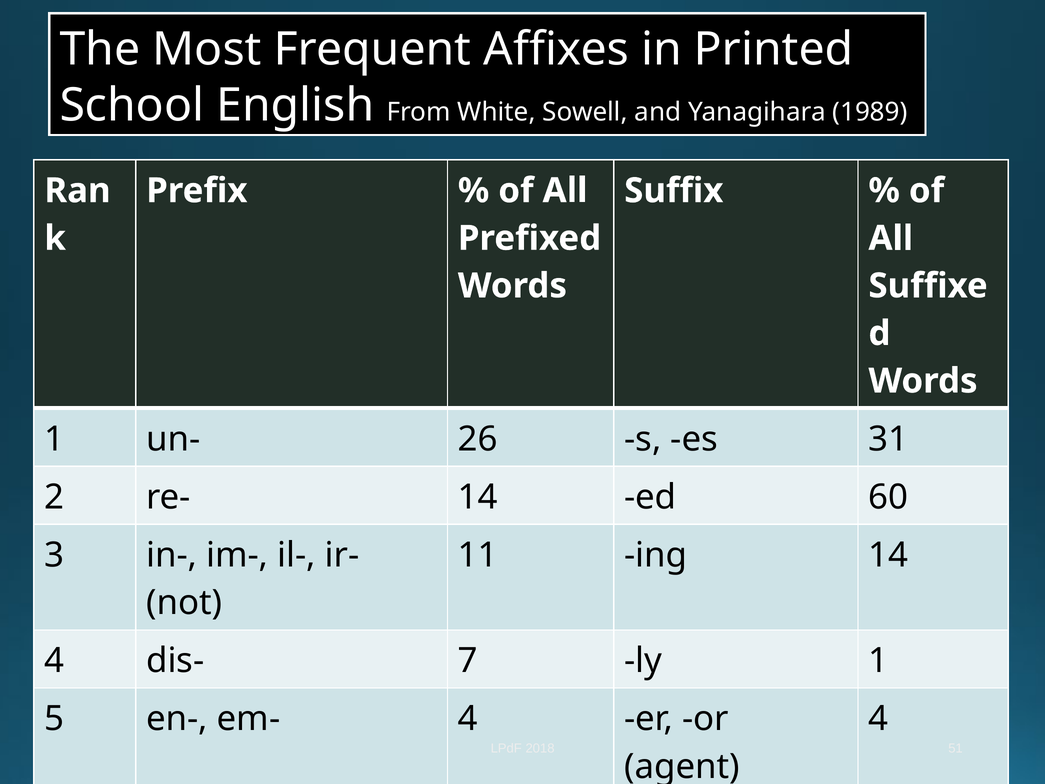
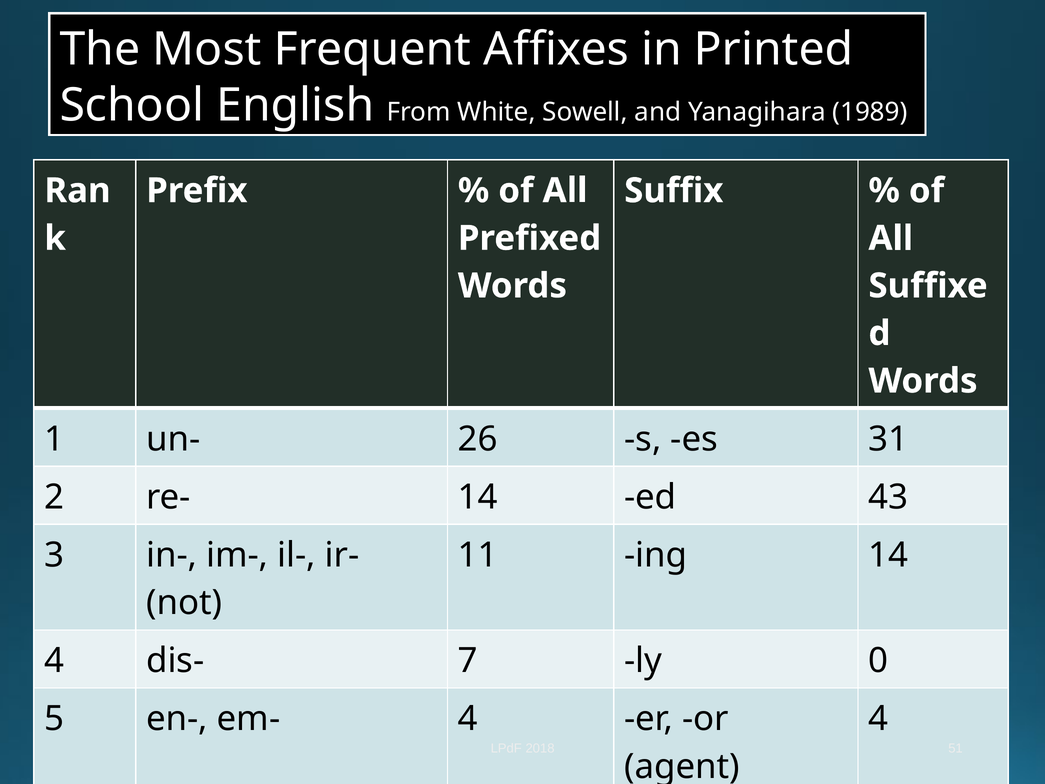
60: 60 -> 43
ly 1: 1 -> 0
